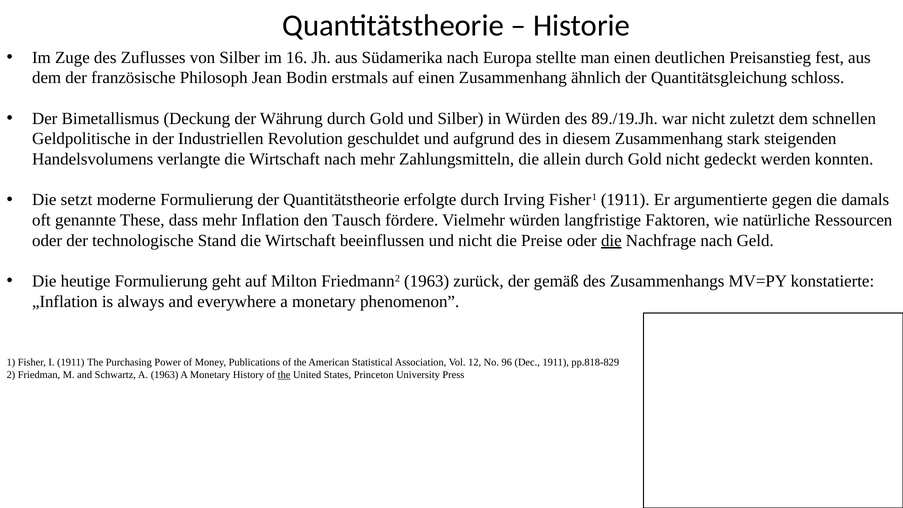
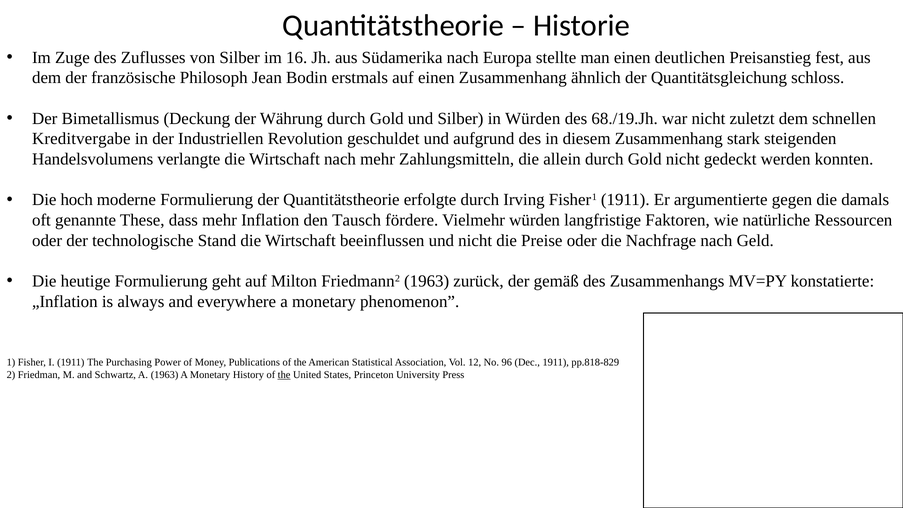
89./19.Jh: 89./19.Jh -> 68./19.Jh
Geldpolitische: Geldpolitische -> Kreditvergabe
setzt: setzt -> hoch
die at (611, 240) underline: present -> none
